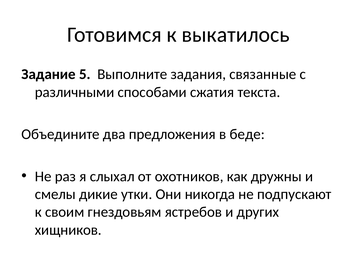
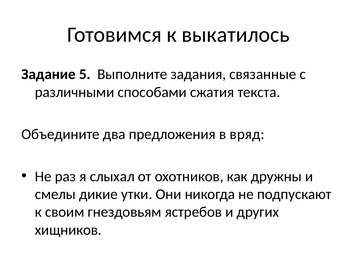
беде: беде -> вряд
